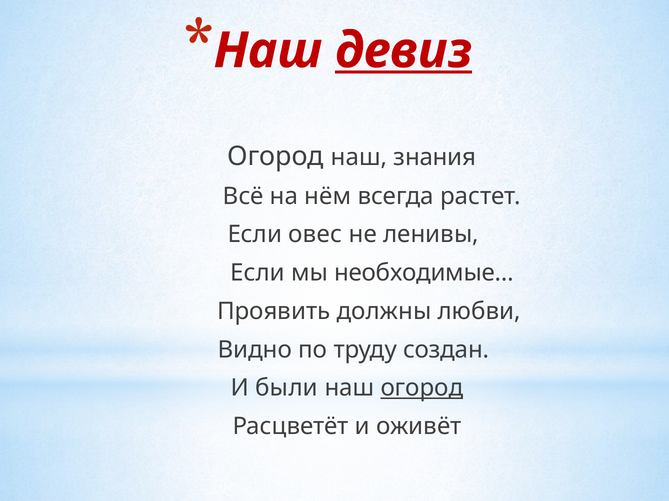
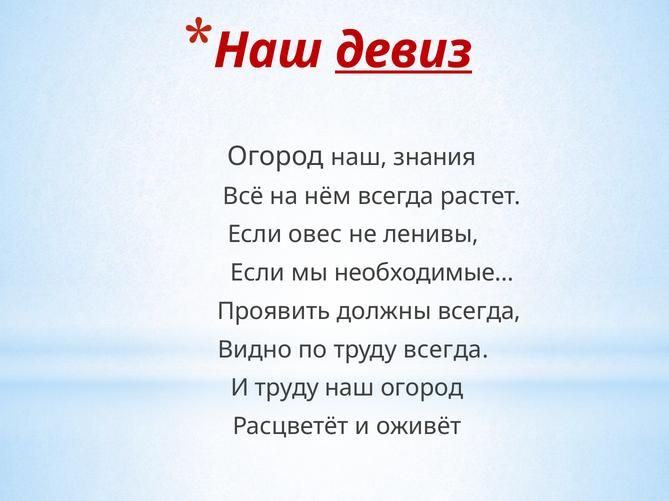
должны любви: любви -> всегда
труду создан: создан -> всегда
И были: были -> труду
огород at (422, 389) underline: present -> none
